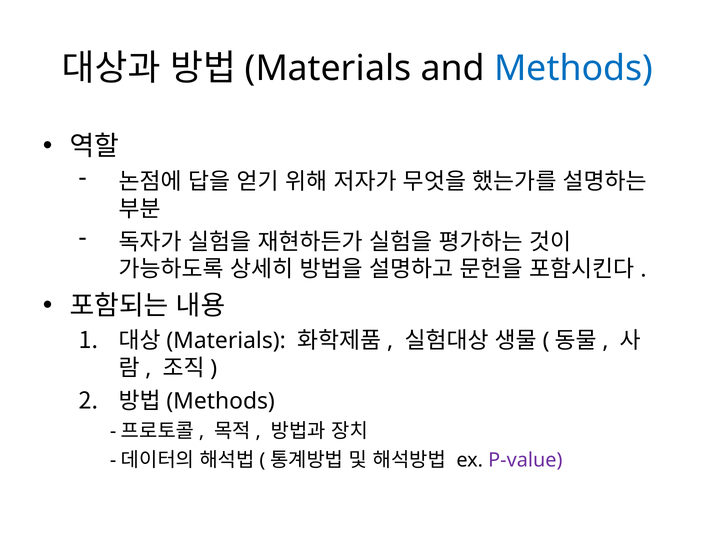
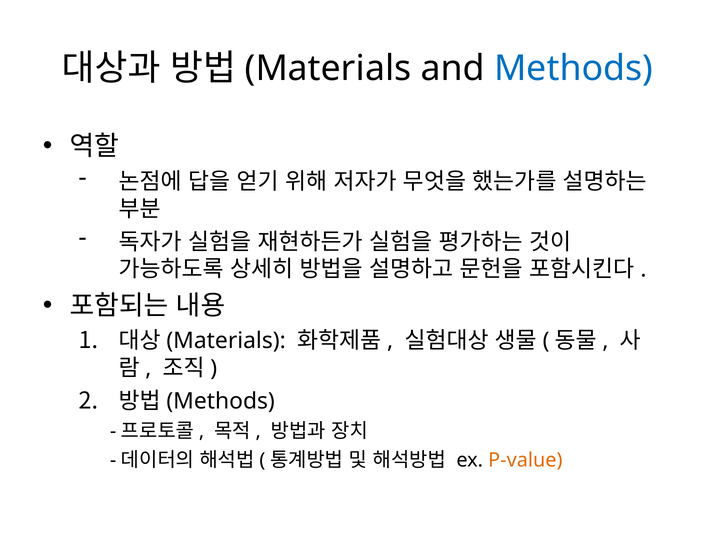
P-value colour: purple -> orange
